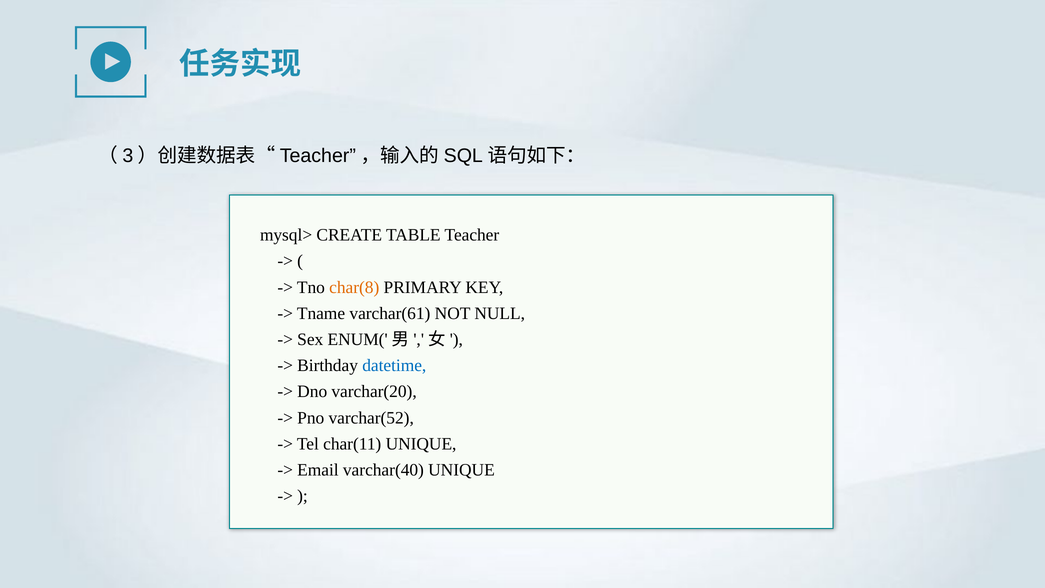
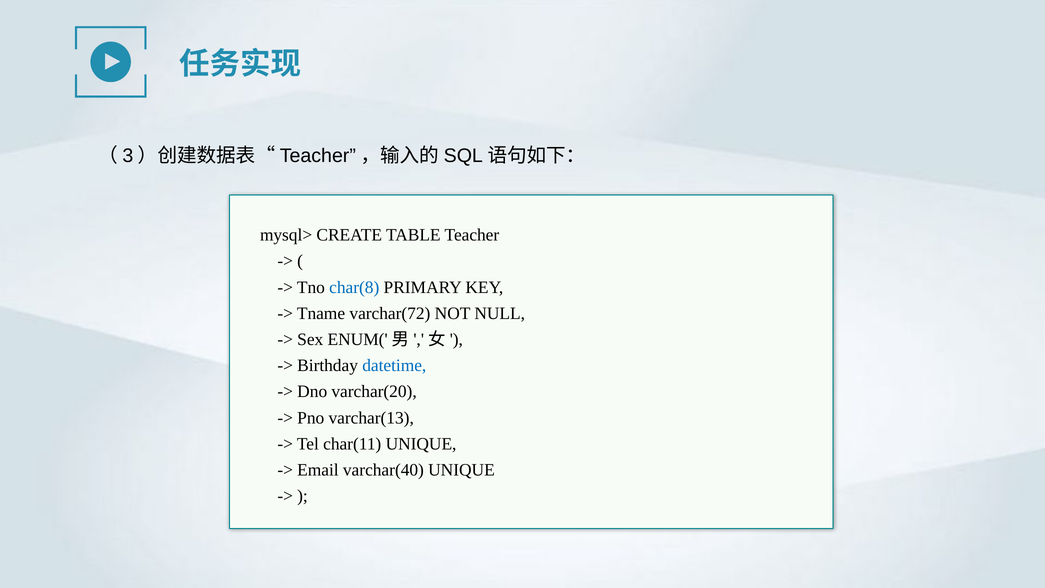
char(8 colour: orange -> blue
varchar(61: varchar(61 -> varchar(72
varchar(52: varchar(52 -> varchar(13
